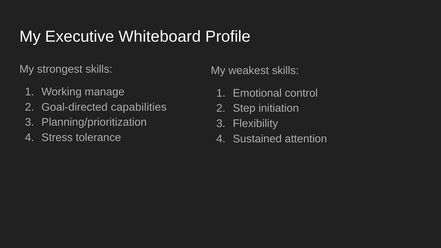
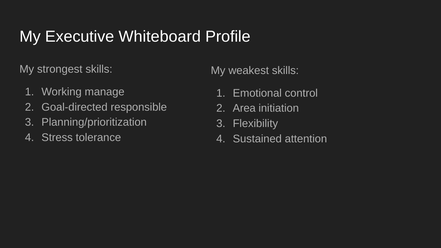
capabilities: capabilities -> responsible
Step: Step -> Area
